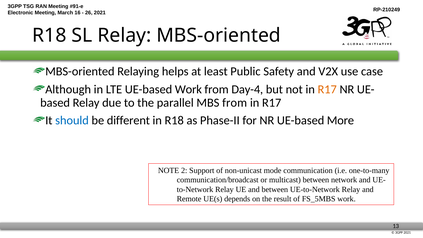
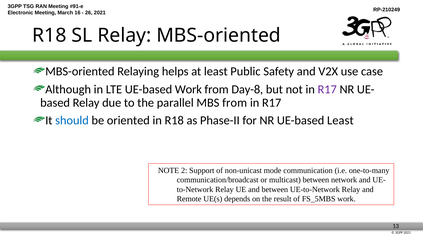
Day-4: Day-4 -> Day-8
R17 at (327, 89) colour: orange -> purple
different: different -> oriented
UE-based More: More -> Least
